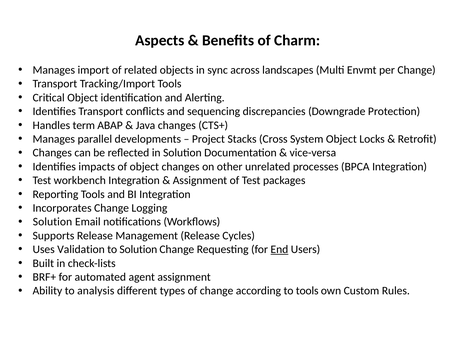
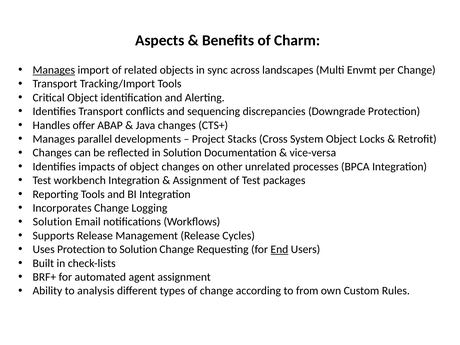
Manages at (54, 70) underline: none -> present
term: term -> offer
Uses Validation: Validation -> Protection
to tools: tools -> from
